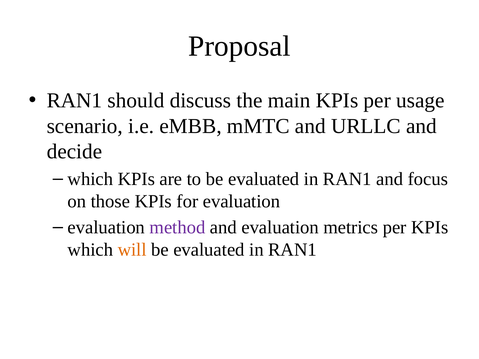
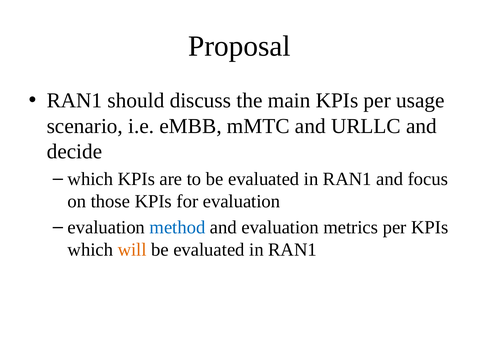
method colour: purple -> blue
